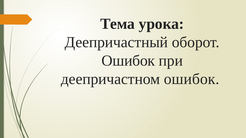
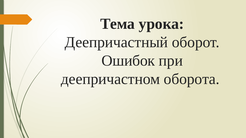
деепричастном ошибок: ошибок -> оборота
